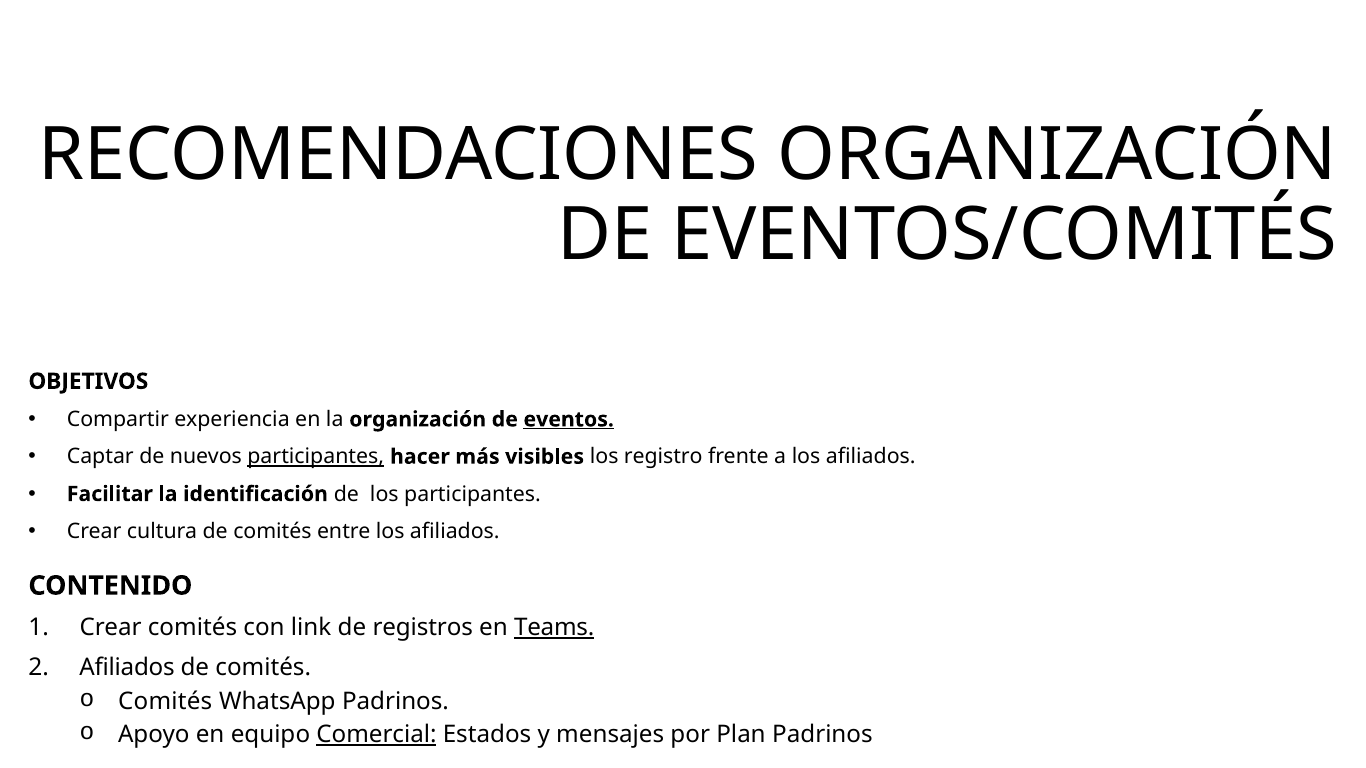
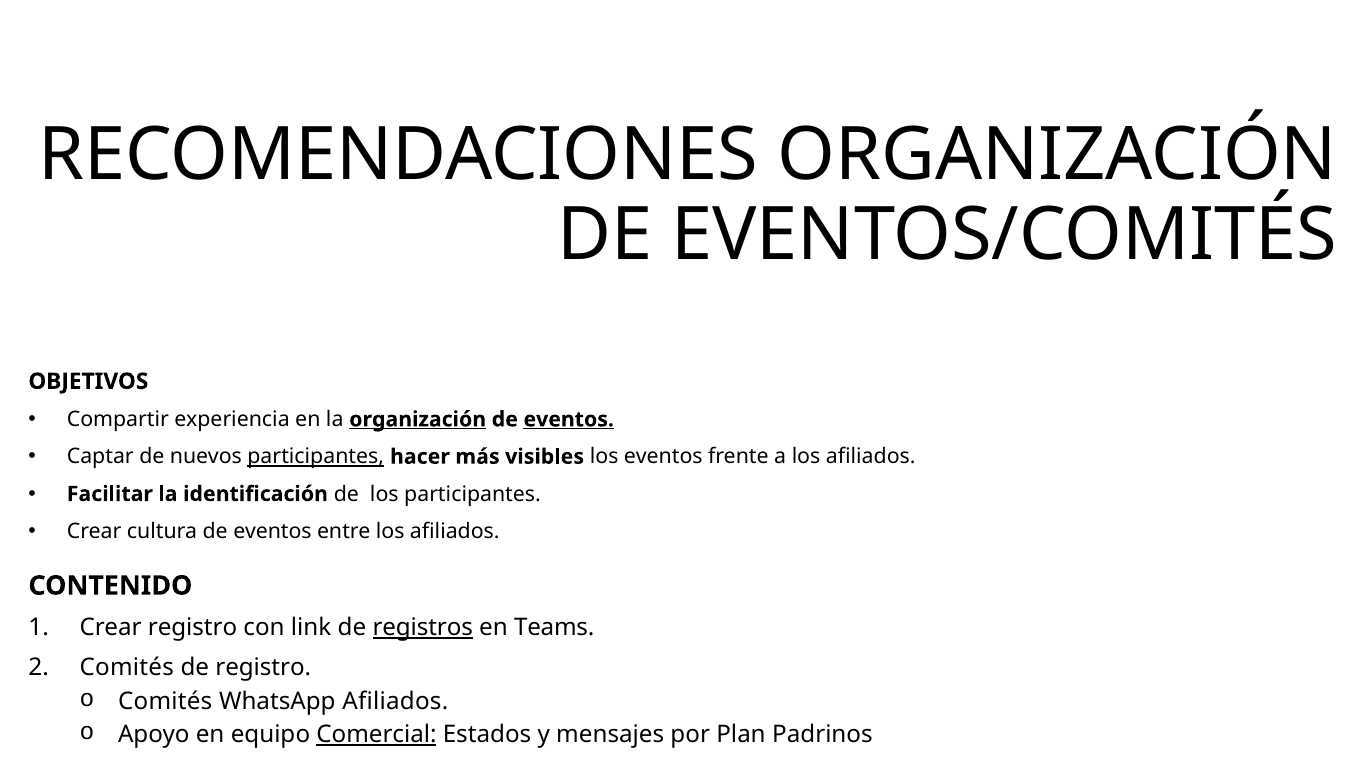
organización at (418, 420) underline: none -> present
los registro: registro -> eventos
cultura de comités: comités -> eventos
Crear comités: comités -> registro
registros underline: none -> present
Teams underline: present -> none
Afiliados at (127, 668): Afiliados -> Comités
comités at (263, 668): comités -> registro
WhatsApp Padrinos: Padrinos -> Afiliados
